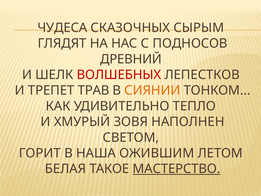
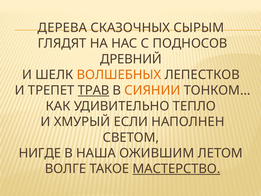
ЧУДЕСА: ЧУДЕСА -> ДЕРЕВА
ВОЛШЕБНЫХ colour: red -> orange
ТРАВ underline: none -> present
ЗОВЯ: ЗОВЯ -> ЕСЛИ
ГОРИТ: ГОРИТ -> НИГДЕ
БЕЛАЯ: БЕЛАЯ -> ВОЛГЕ
